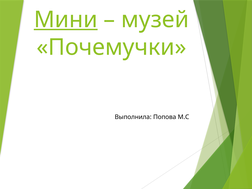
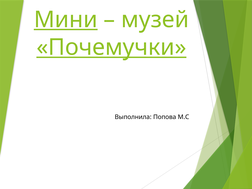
Почемучки underline: none -> present
